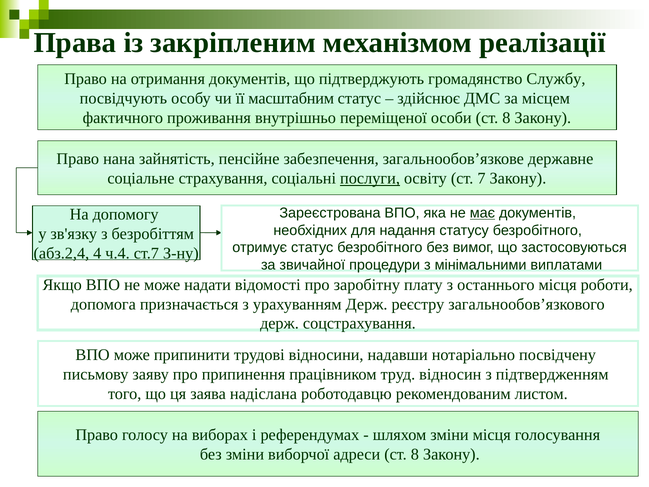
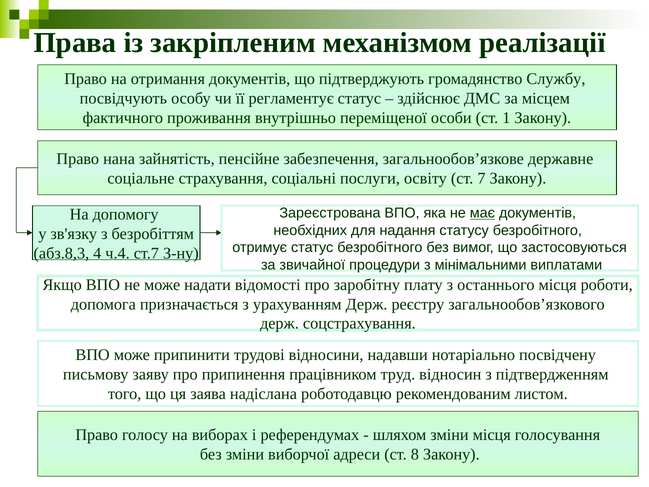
масштабним: масштабним -> регламентує
особи ст 8: 8 -> 1
послуги underline: present -> none
абз.2,4: абз.2,4 -> абз.8,3
